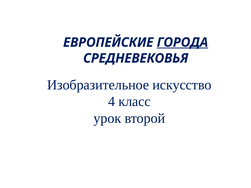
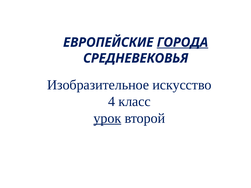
урок underline: none -> present
